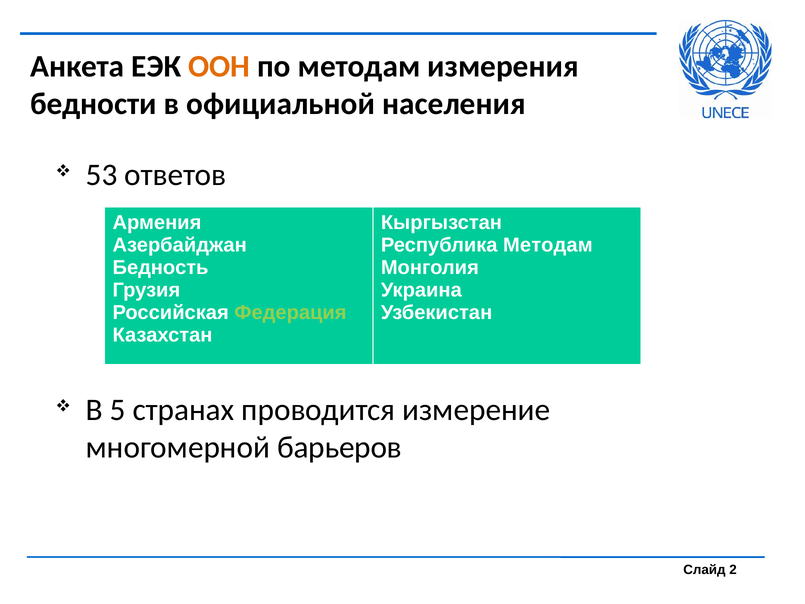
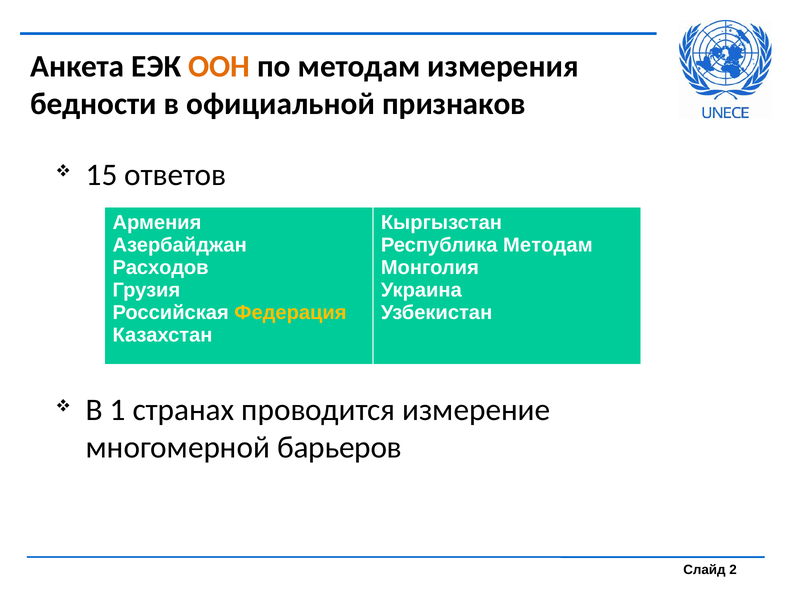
населения: населения -> признаков
53: 53 -> 15
Бедность: Бедность -> Расходов
Федерация colour: light green -> yellow
5: 5 -> 1
